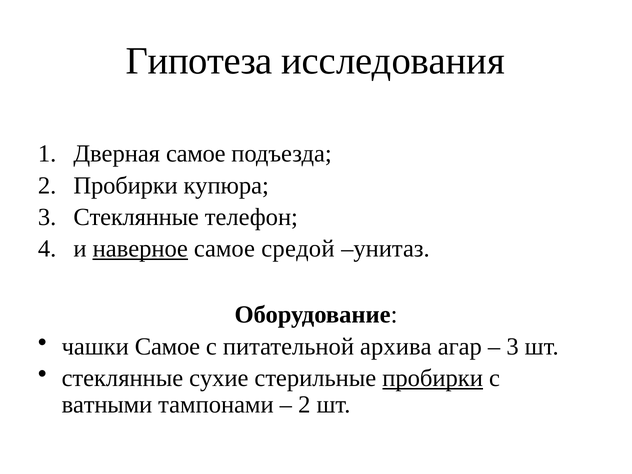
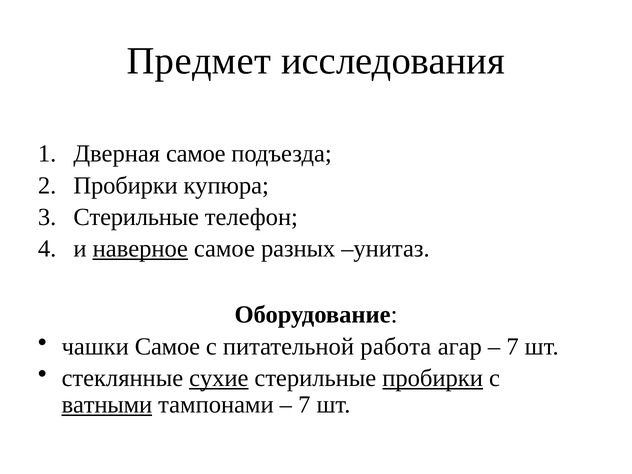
Гипотеза: Гипотеза -> Предмет
Стеклянные at (136, 217): Стеклянные -> Стерильные
средой: средой -> разных
архива: архива -> работа
3 at (513, 346): 3 -> 7
сухие underline: none -> present
ватными underline: none -> present
2 at (304, 405): 2 -> 7
